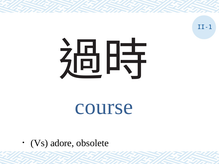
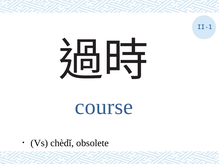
adore: adore -> chèdǐ
